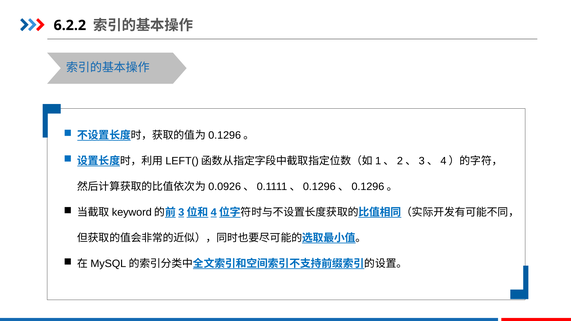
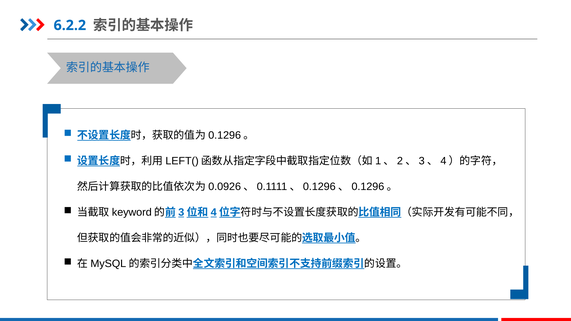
6.2.2 colour: black -> blue
